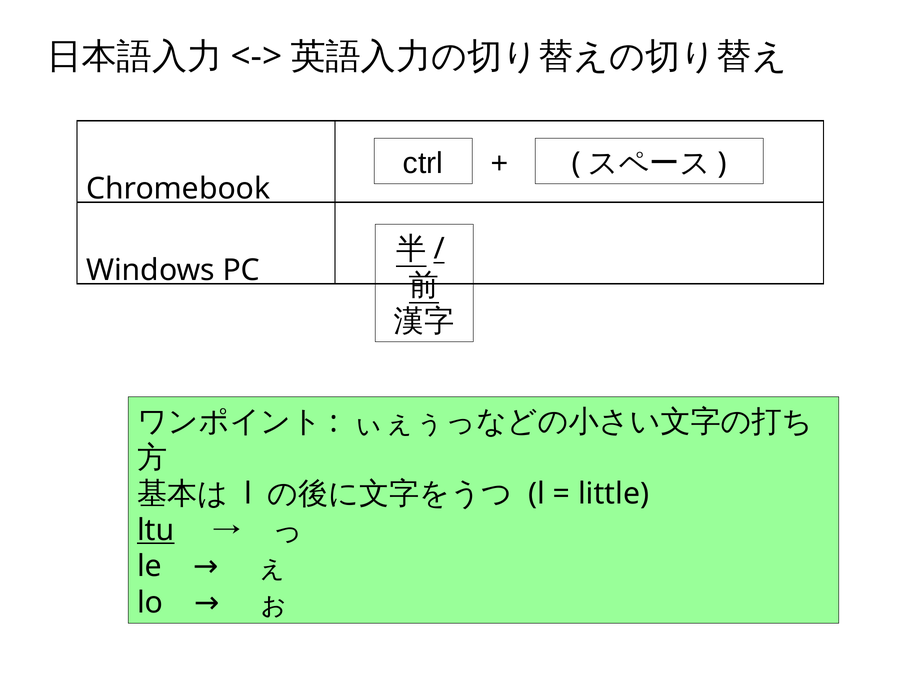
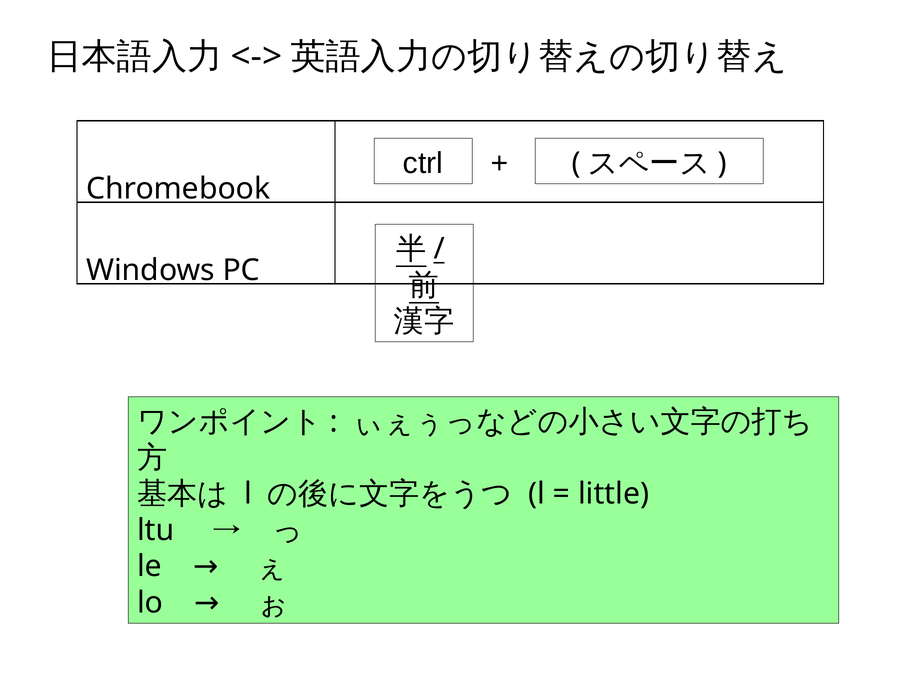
ltu underline: present -> none
